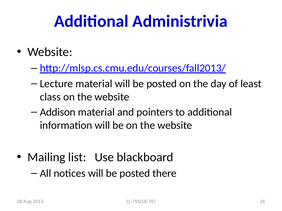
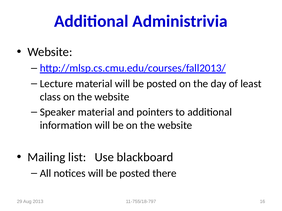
Addison: Addison -> Speaker
